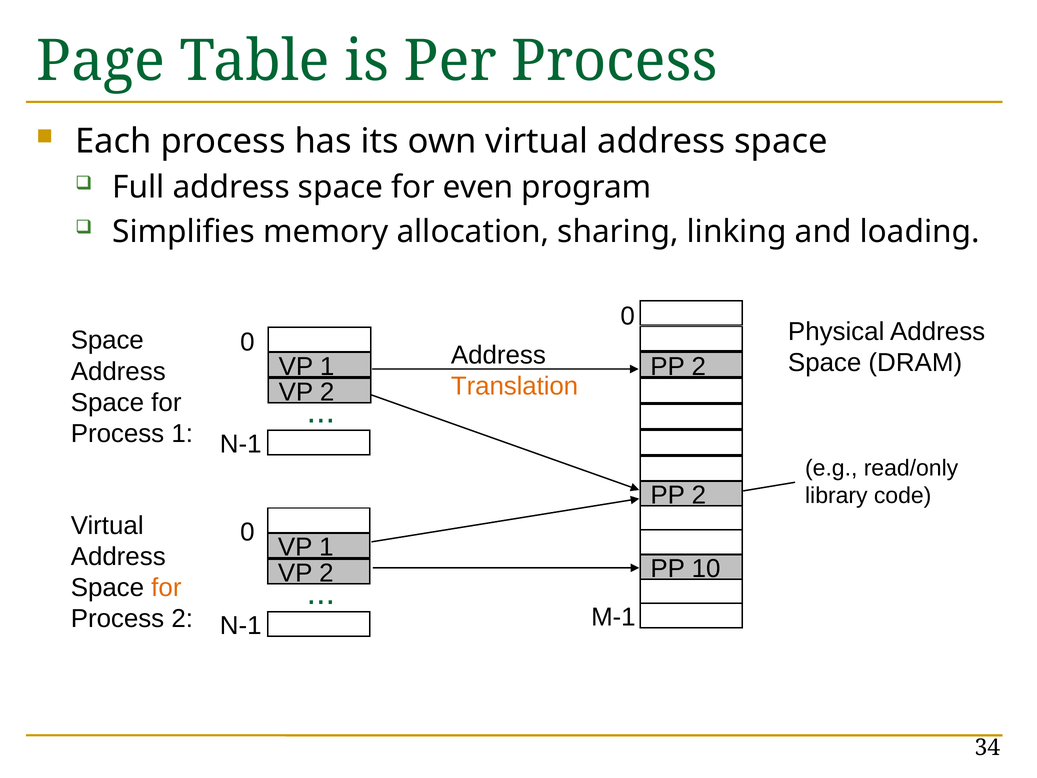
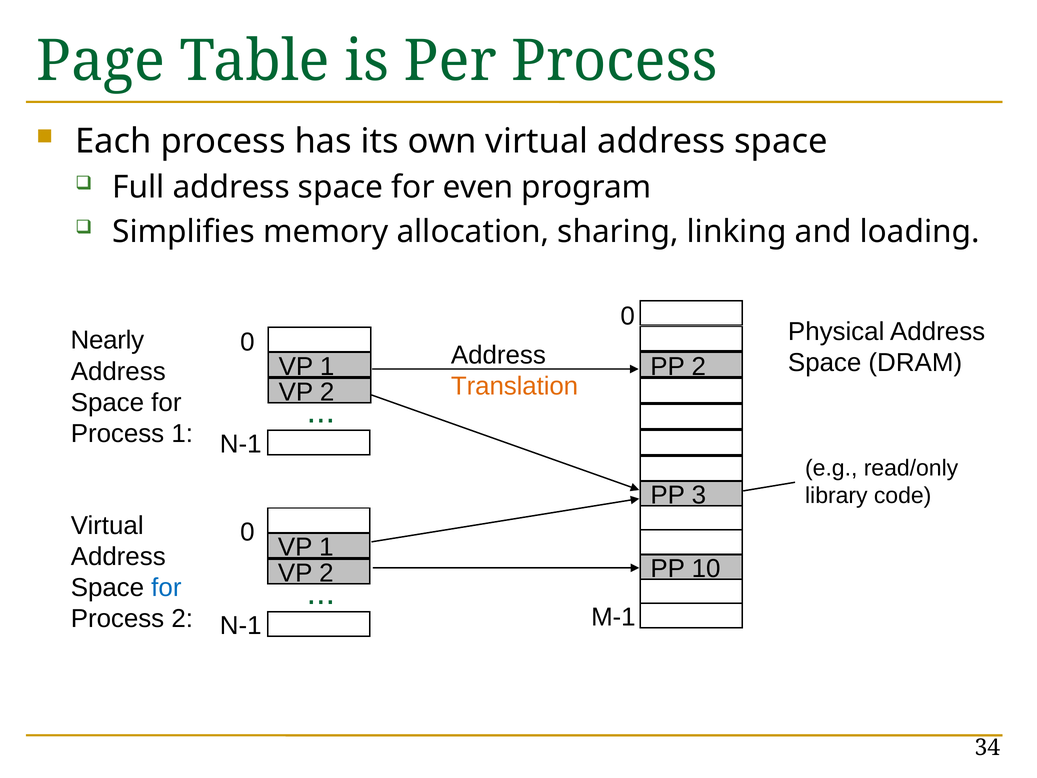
Space at (107, 340): Space -> Nearly
2 at (699, 495): 2 -> 3
for at (166, 588) colour: orange -> blue
